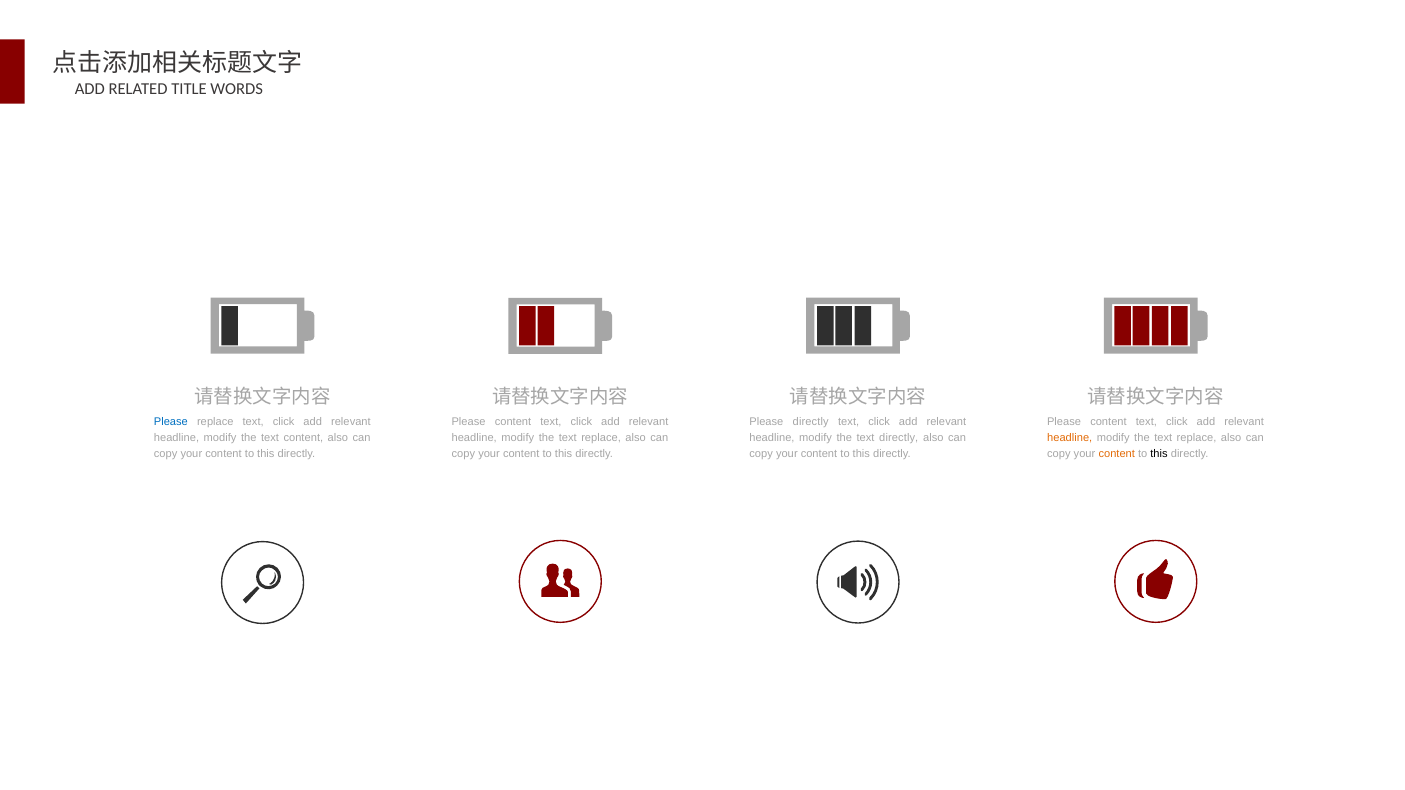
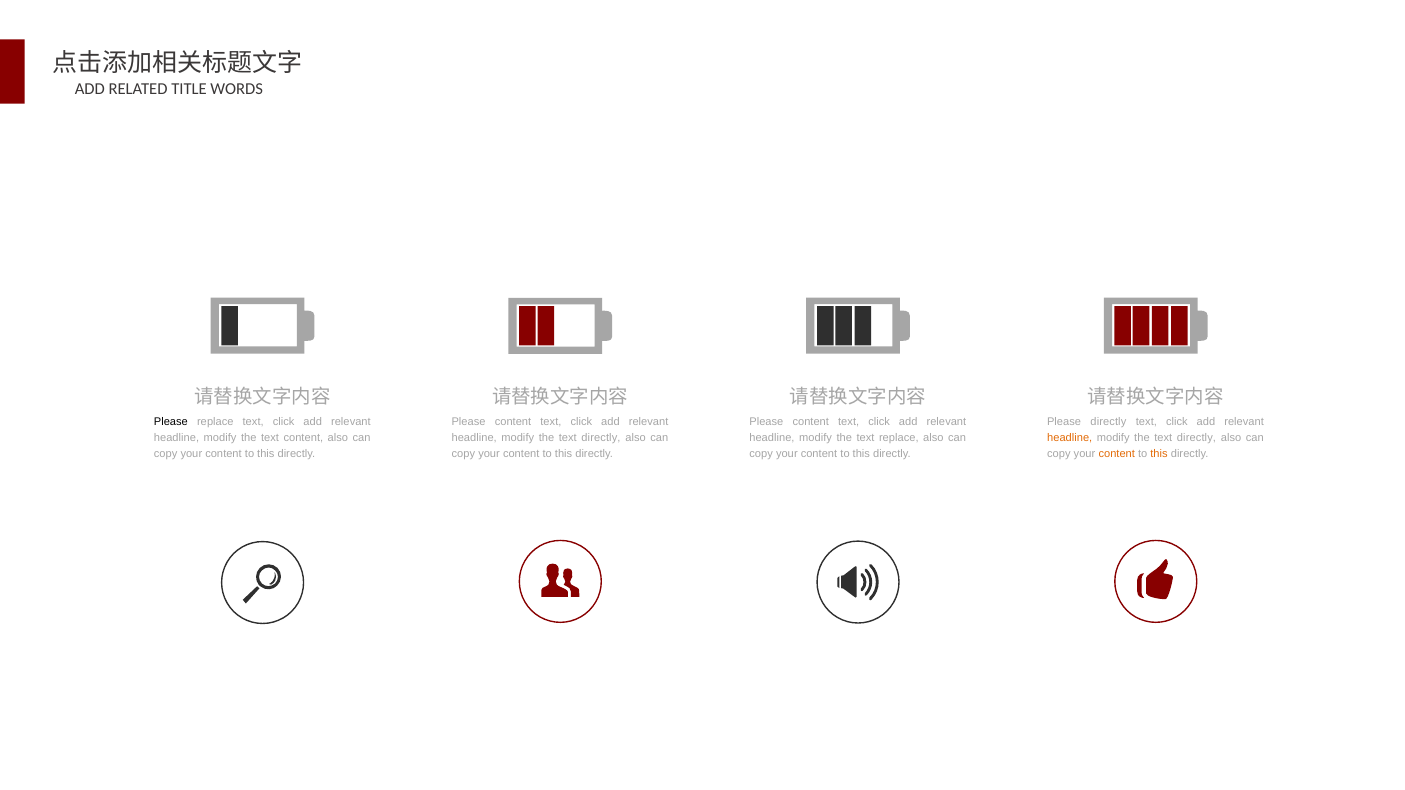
Please at (171, 422) colour: blue -> black
directly at (811, 422): directly -> content
content at (1108, 422): content -> directly
replace at (601, 438): replace -> directly
text directly: directly -> replace
replace at (1197, 438): replace -> directly
this at (1159, 454) colour: black -> orange
